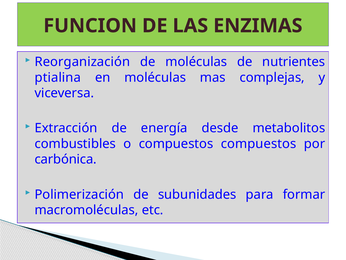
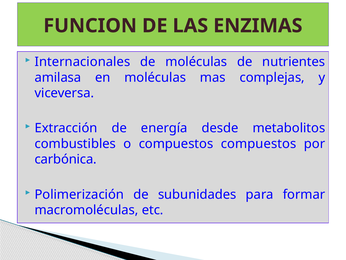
Reorganización: Reorganización -> Internacionales
ptialina: ptialina -> amilasa
